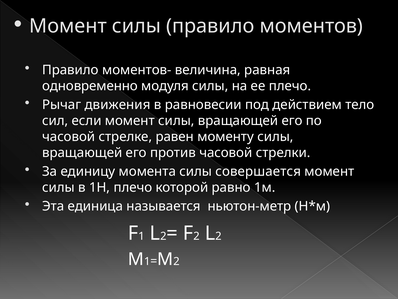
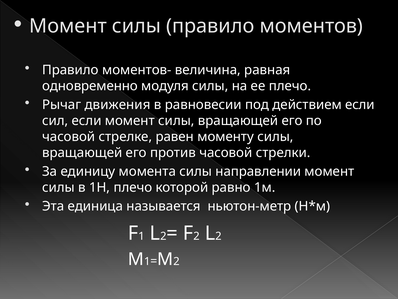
действием тело: тело -> если
совершается: совершается -> направлении
